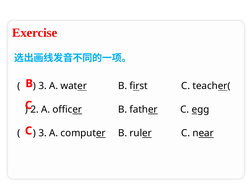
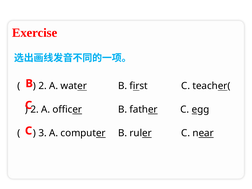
3 at (43, 86): 3 -> 2
